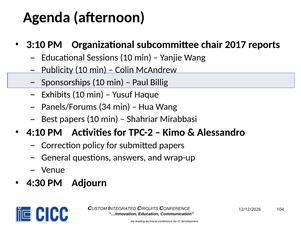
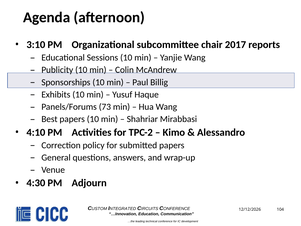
34: 34 -> 73
